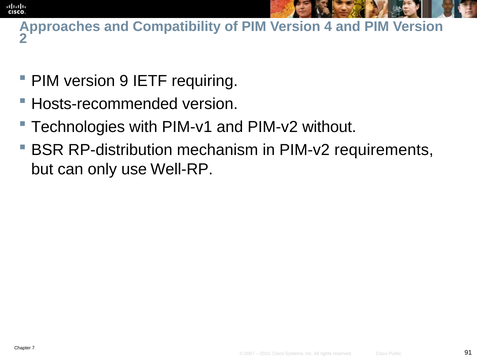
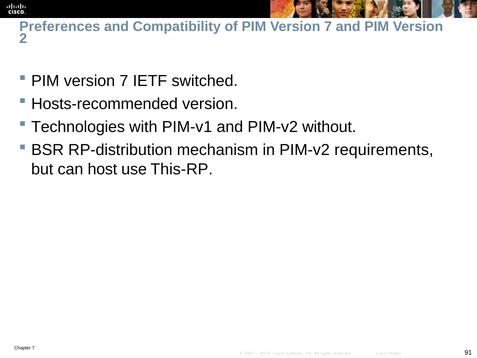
Approaches: Approaches -> Preferences
of PIM Version 4: 4 -> 7
9 at (124, 81): 9 -> 7
requiring: requiring -> switched
only: only -> host
Well-RP: Well-RP -> This-RP
